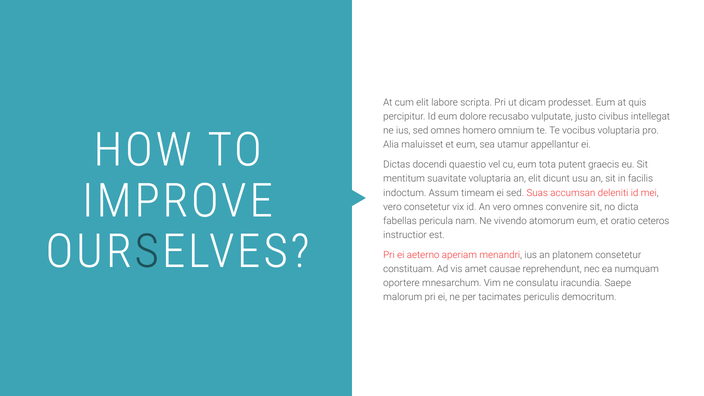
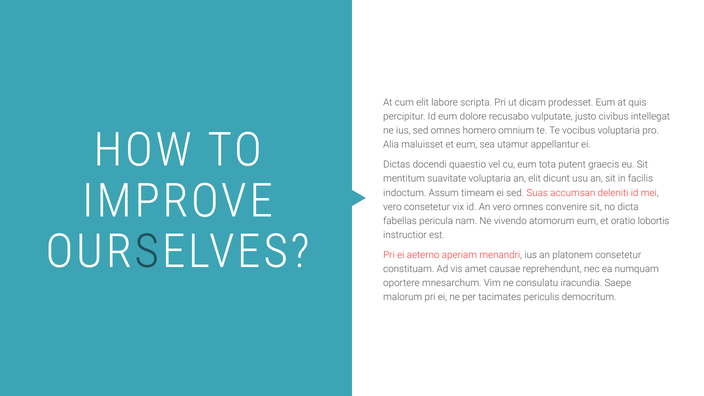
ceteros: ceteros -> lobortis
